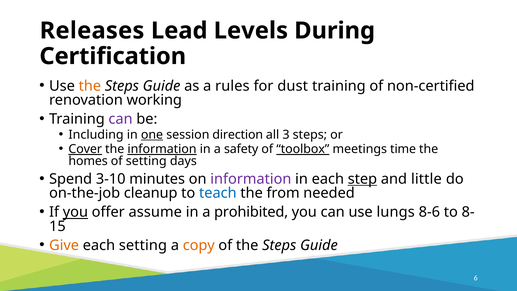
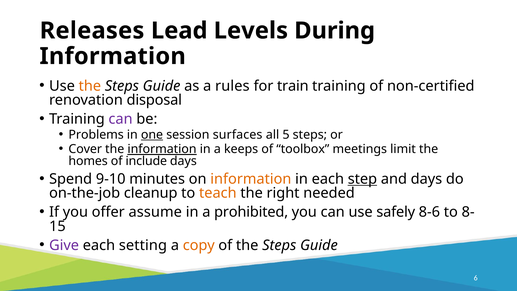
Certification at (113, 56): Certification -> Information
dust: dust -> train
working: working -> disposal
Including: Including -> Problems
direction: direction -> surfaces
3: 3 -> 5
Cover underline: present -> none
safety: safety -> keeps
toolbox underline: present -> none
time: time -> limit
of setting: setting -> include
3-10: 3-10 -> 9-10
information at (251, 179) colour: purple -> orange
and little: little -> days
teach colour: blue -> orange
from: from -> right
you at (75, 212) underline: present -> none
lungs: lungs -> safely
Give colour: orange -> purple
